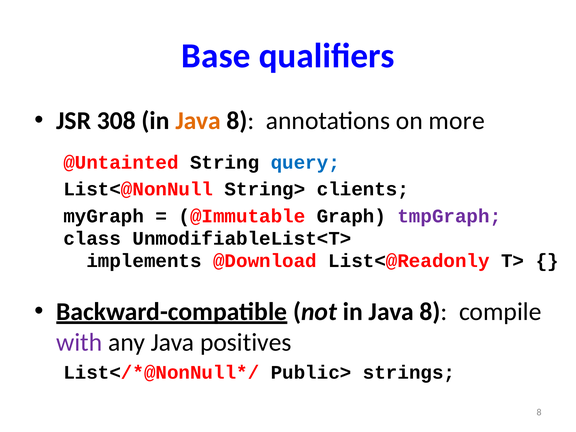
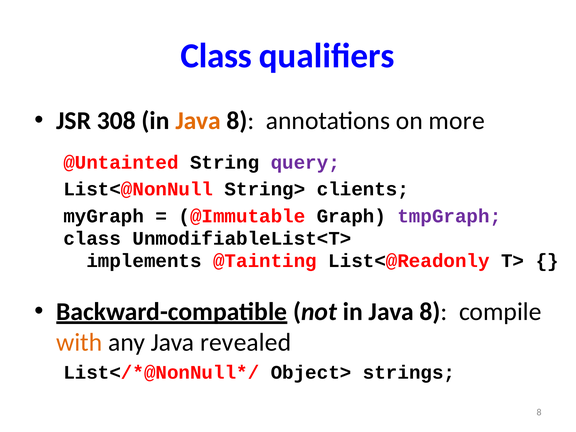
Base at (216, 56): Base -> Class
query colour: blue -> purple
@Download: @Download -> @Tainting
with colour: purple -> orange
positives: positives -> revealed
Public>: Public> -> Object>
